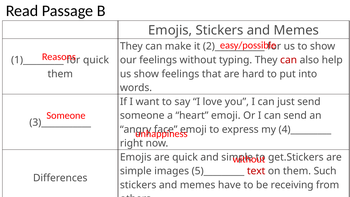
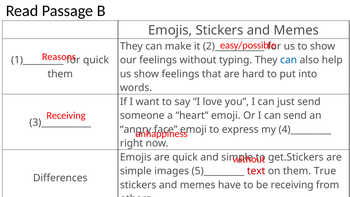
can at (289, 60) colour: red -> blue
Someone at (66, 116): Someone -> Receiving
Such: Such -> True
